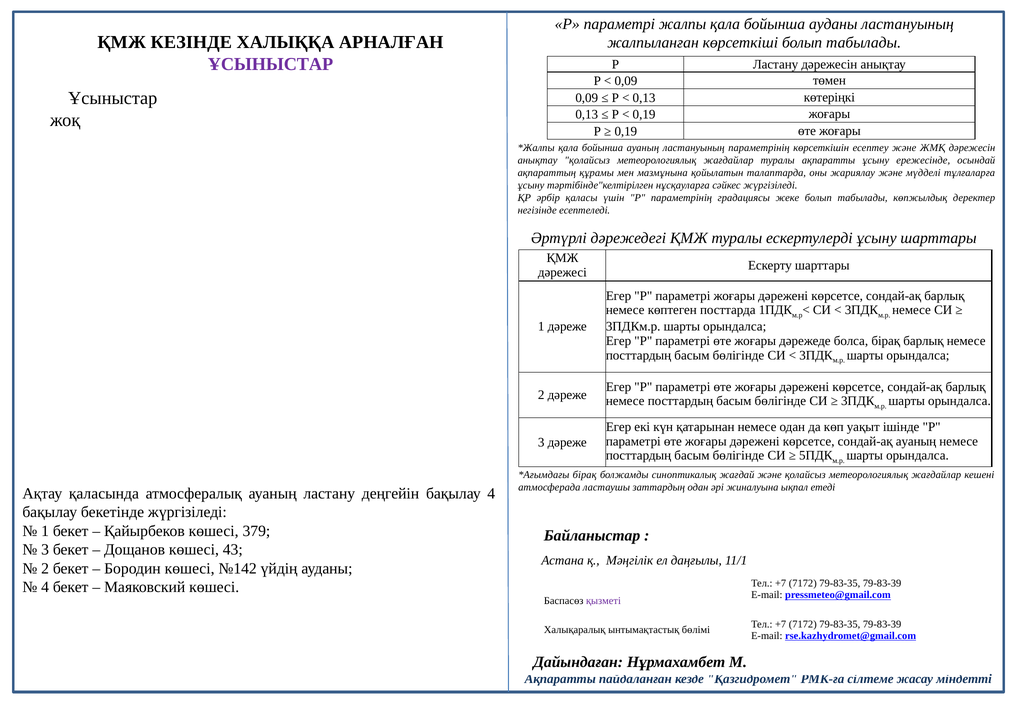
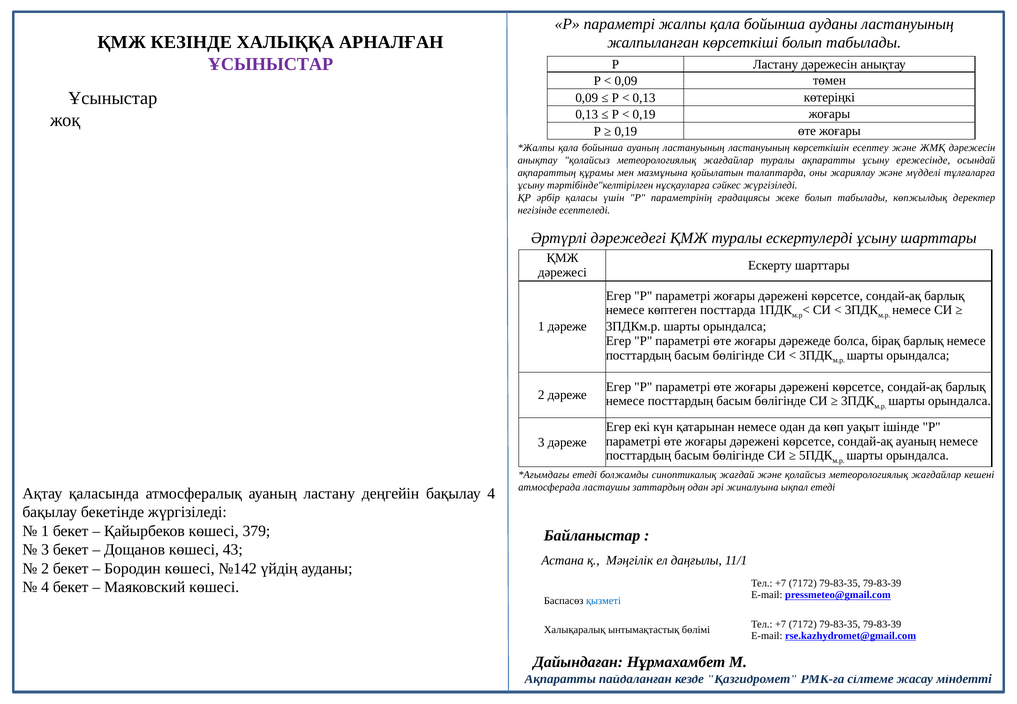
ластануының параметрінің: параметрінің -> ластануының
бірақ at (585, 475): бірақ -> етеді
қызметі colour: purple -> blue
